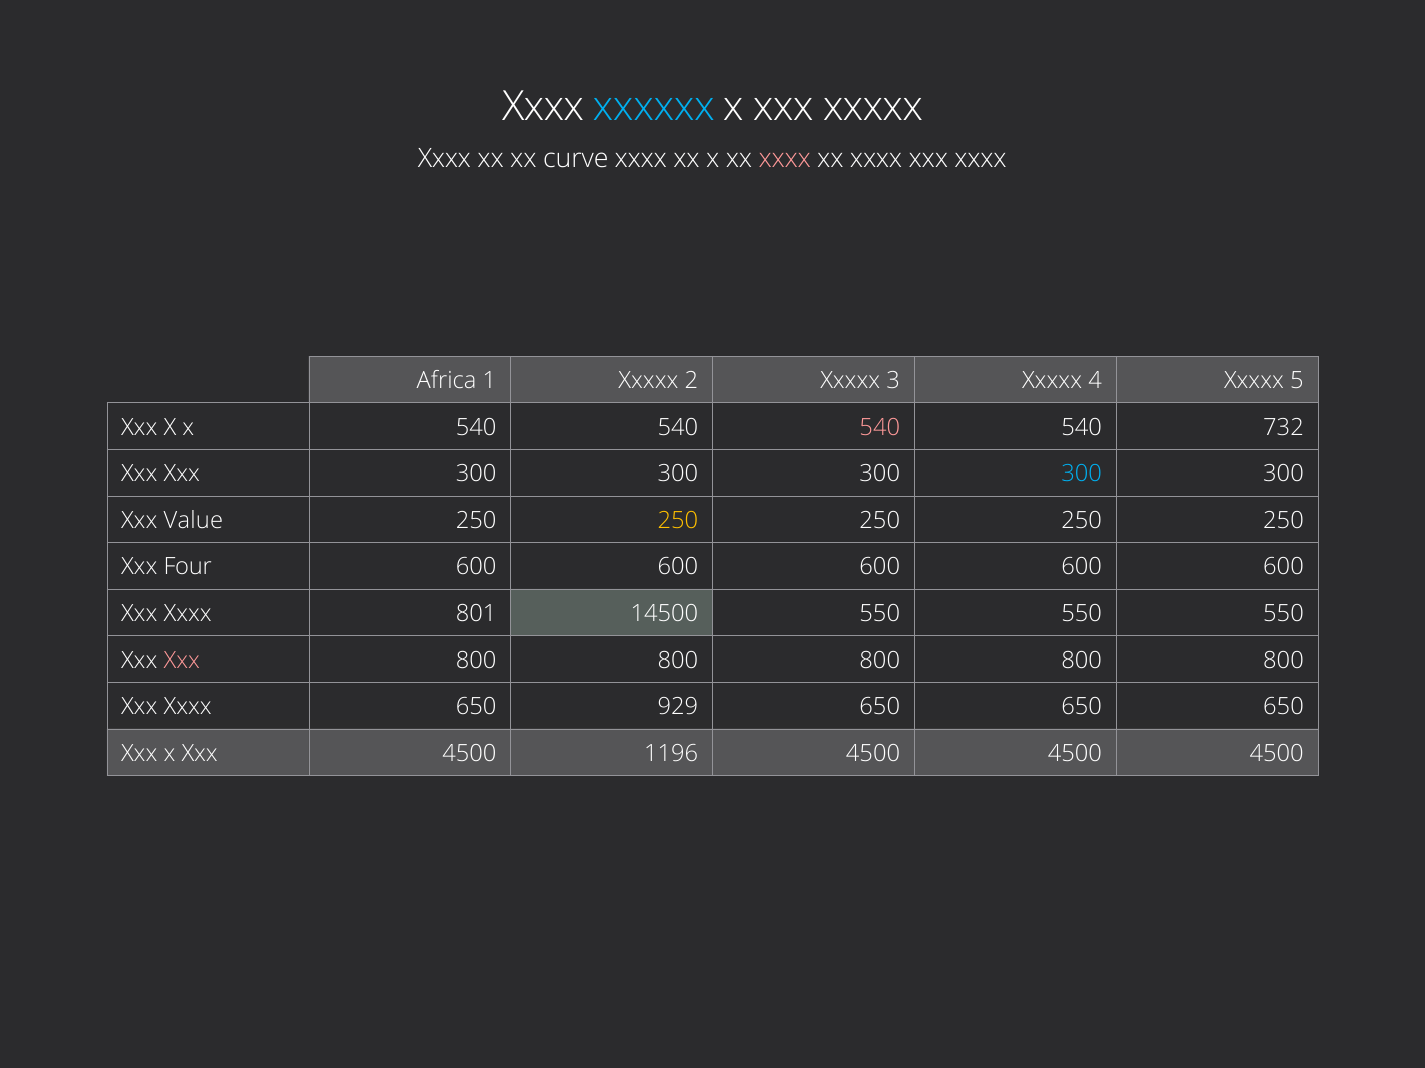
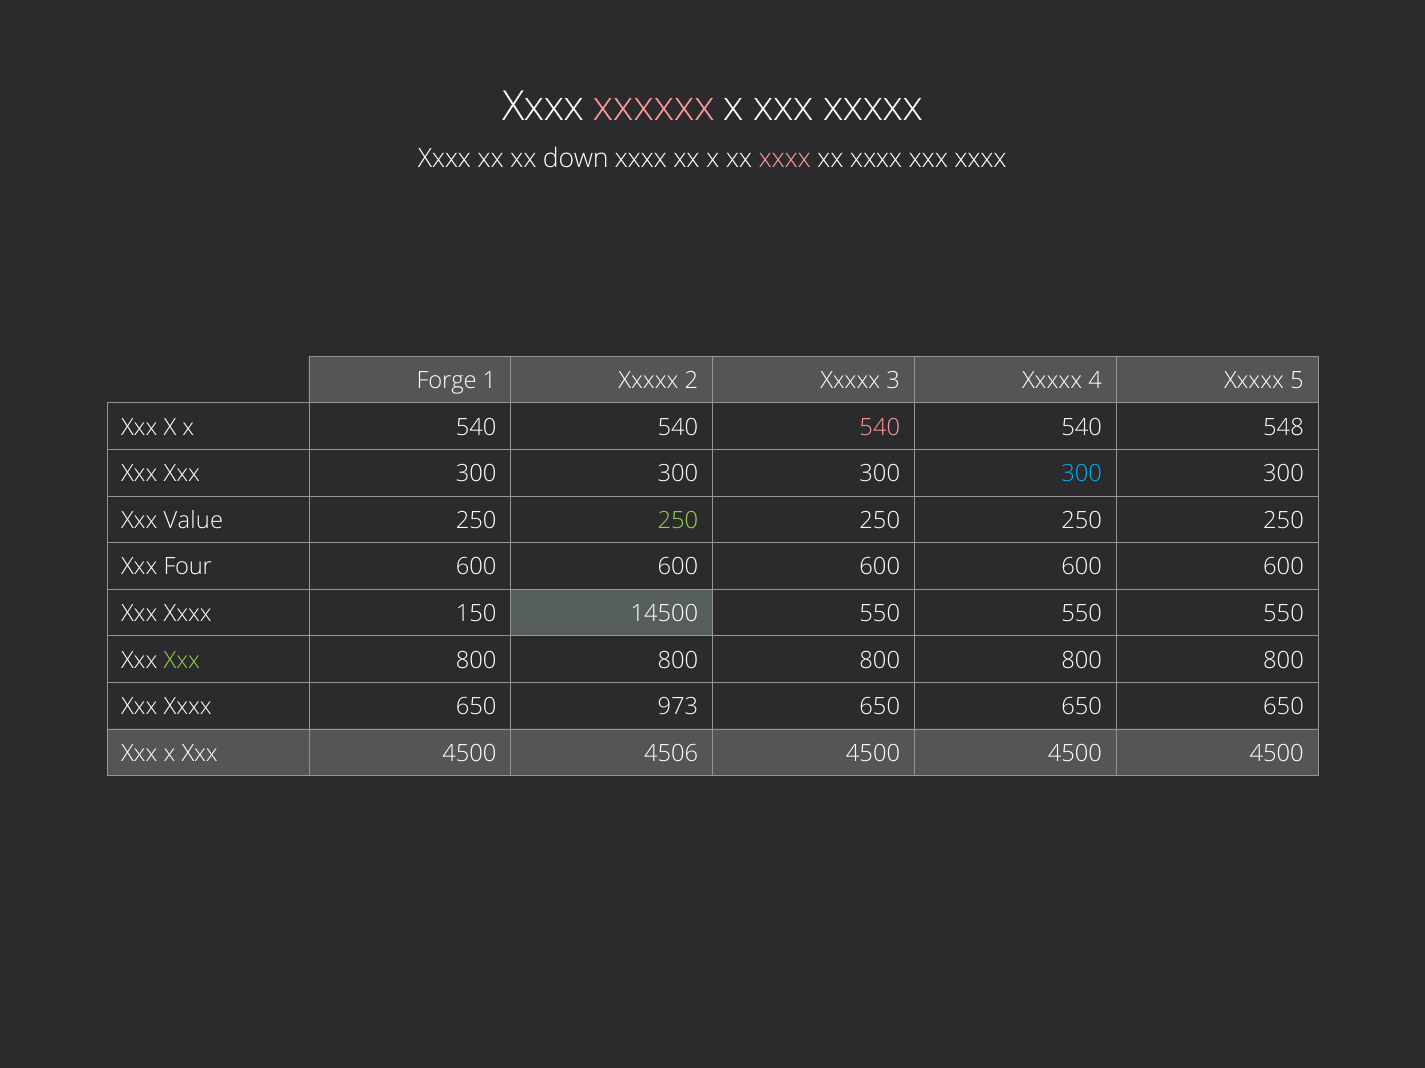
xxxxxx colour: light blue -> pink
curve: curve -> down
Africa: Africa -> Forge
732: 732 -> 548
250 at (678, 521) colour: yellow -> light green
801: 801 -> 150
Xxx at (182, 661) colour: pink -> light green
929: 929 -> 973
1196: 1196 -> 4506
